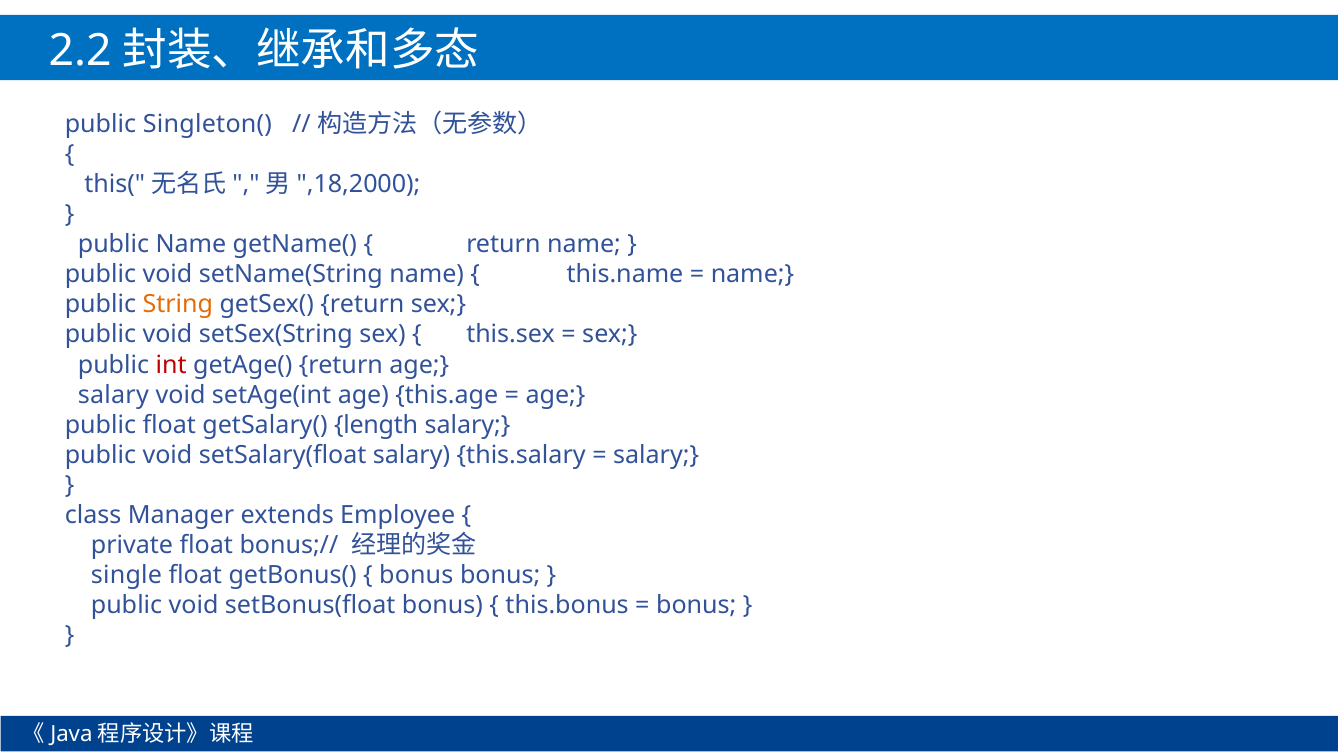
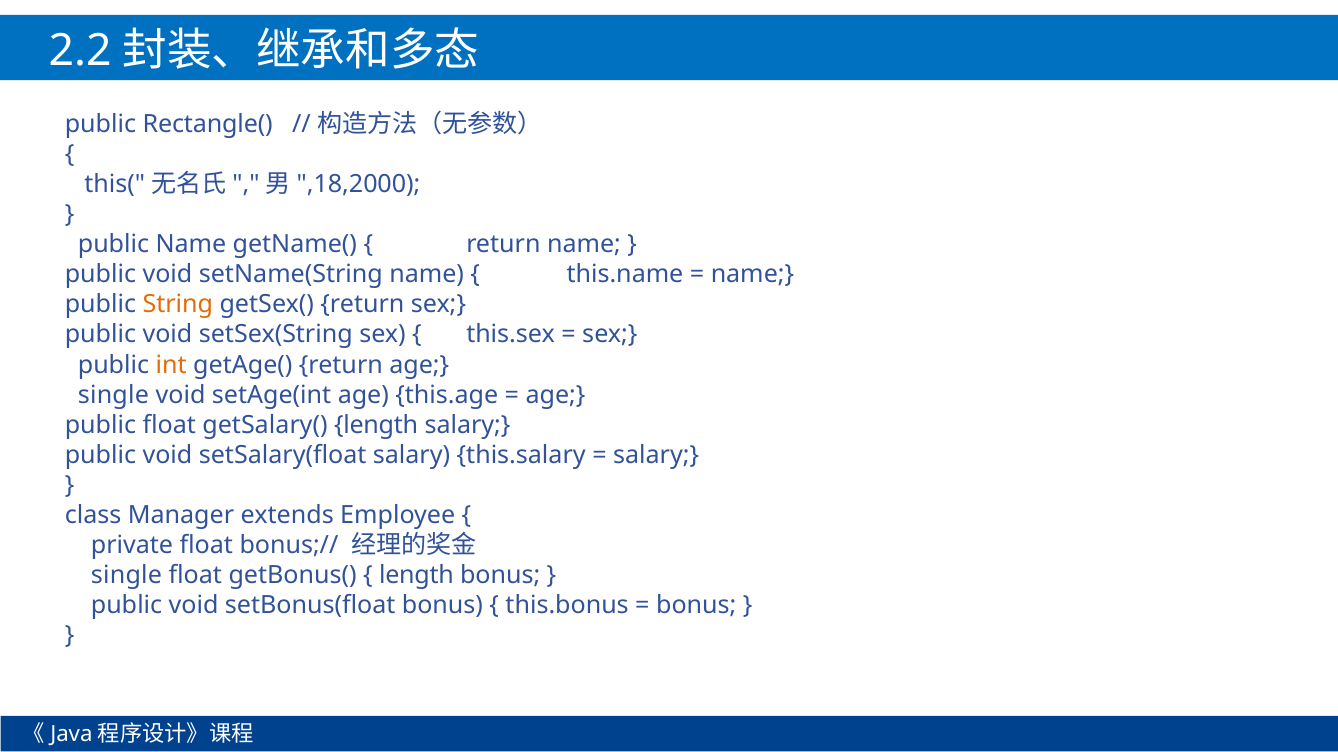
Singleton(: Singleton( -> Rectangle(
int colour: red -> orange
salary at (113, 395): salary -> single
bonus at (416, 576): bonus -> length
